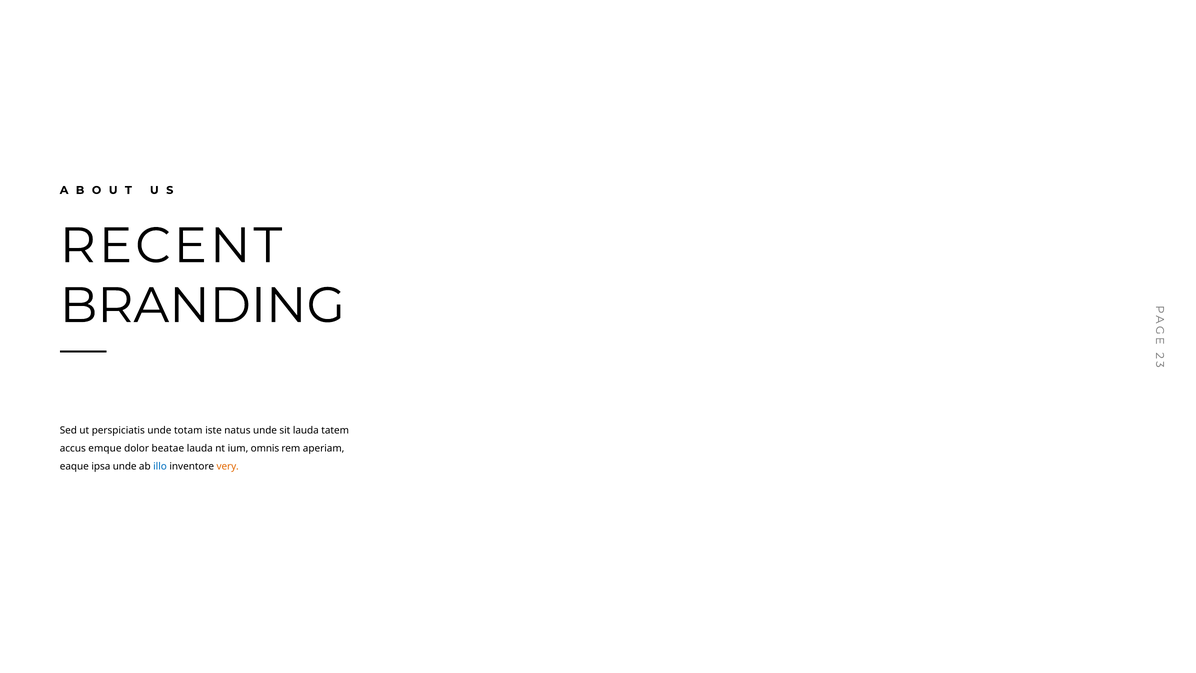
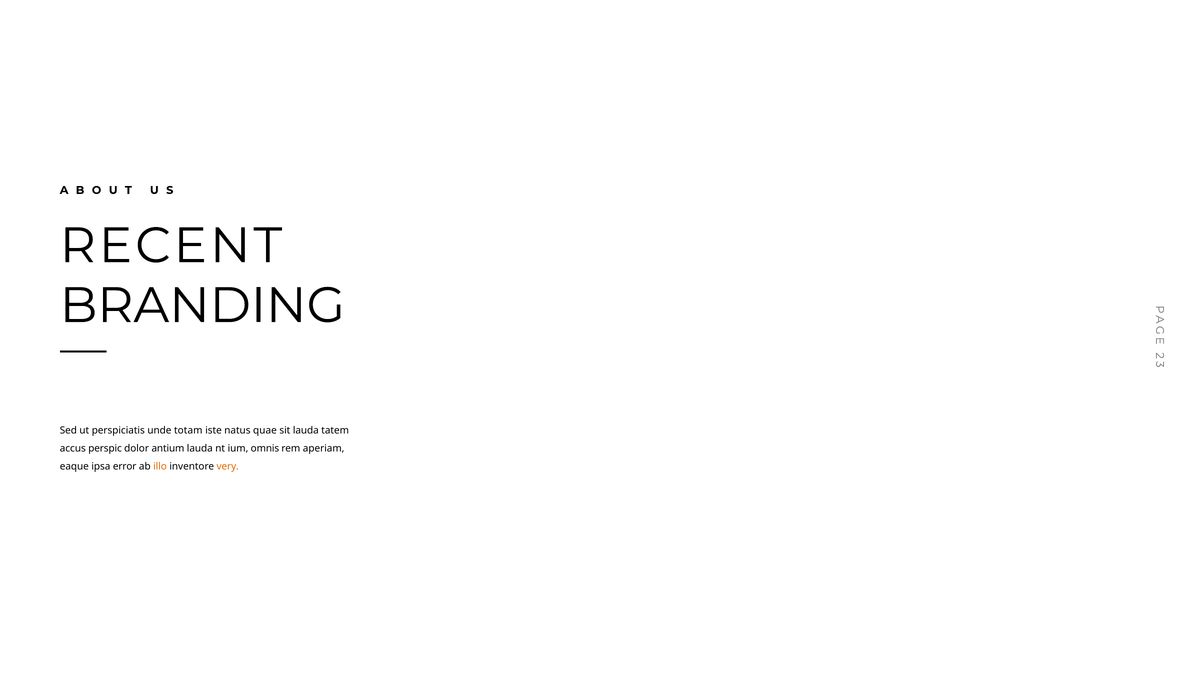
natus unde: unde -> quae
emque: emque -> perspic
beatae: beatae -> antium
ipsa unde: unde -> error
illo colour: blue -> orange
